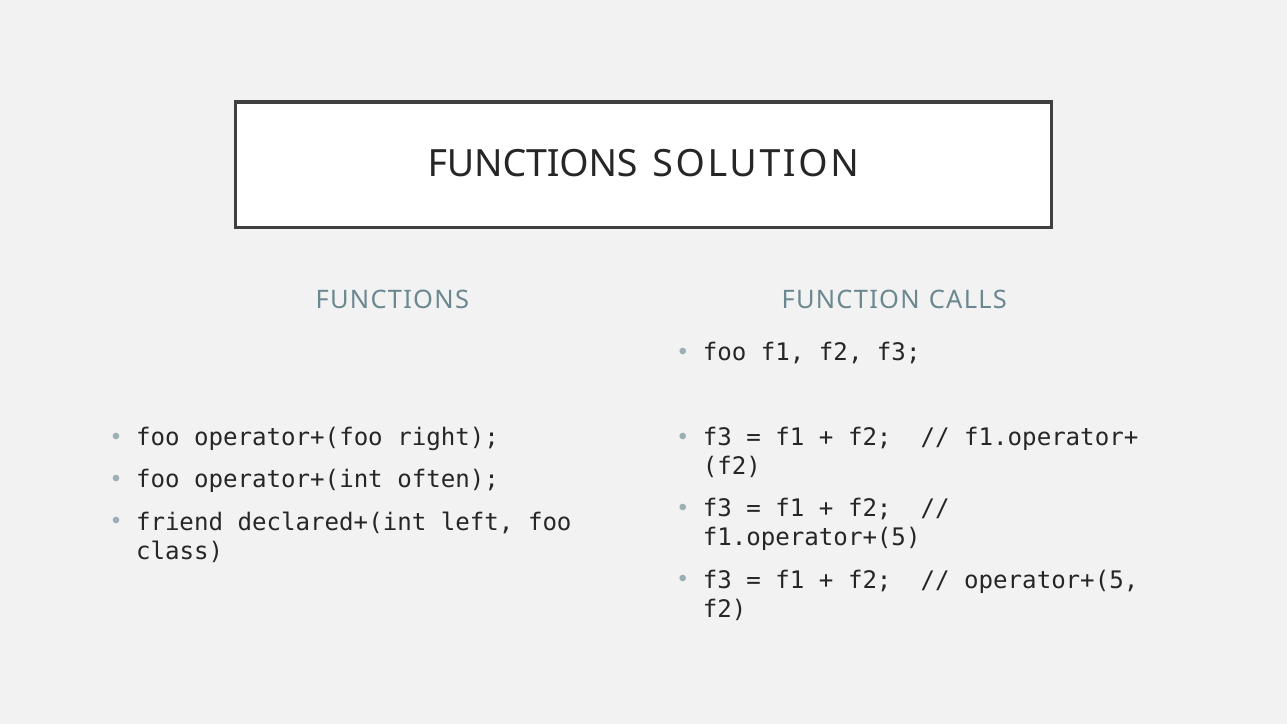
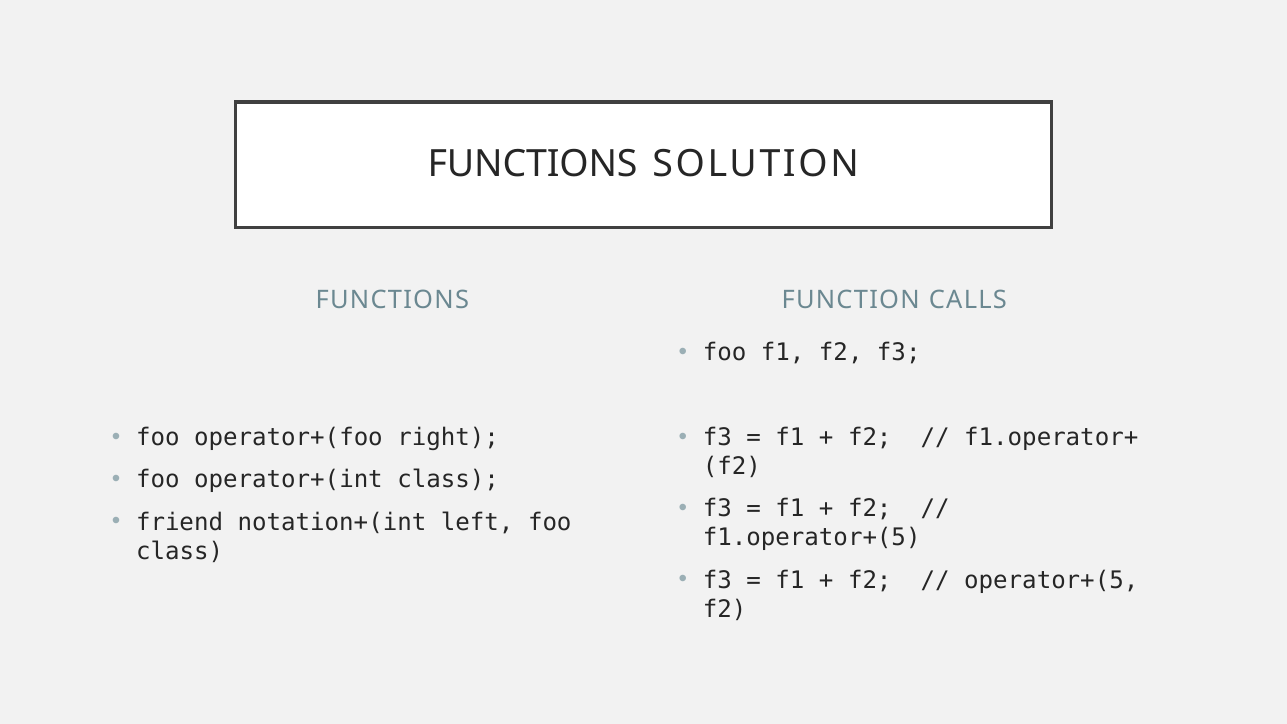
operator+(int often: often -> class
declared+(int: declared+(int -> notation+(int
